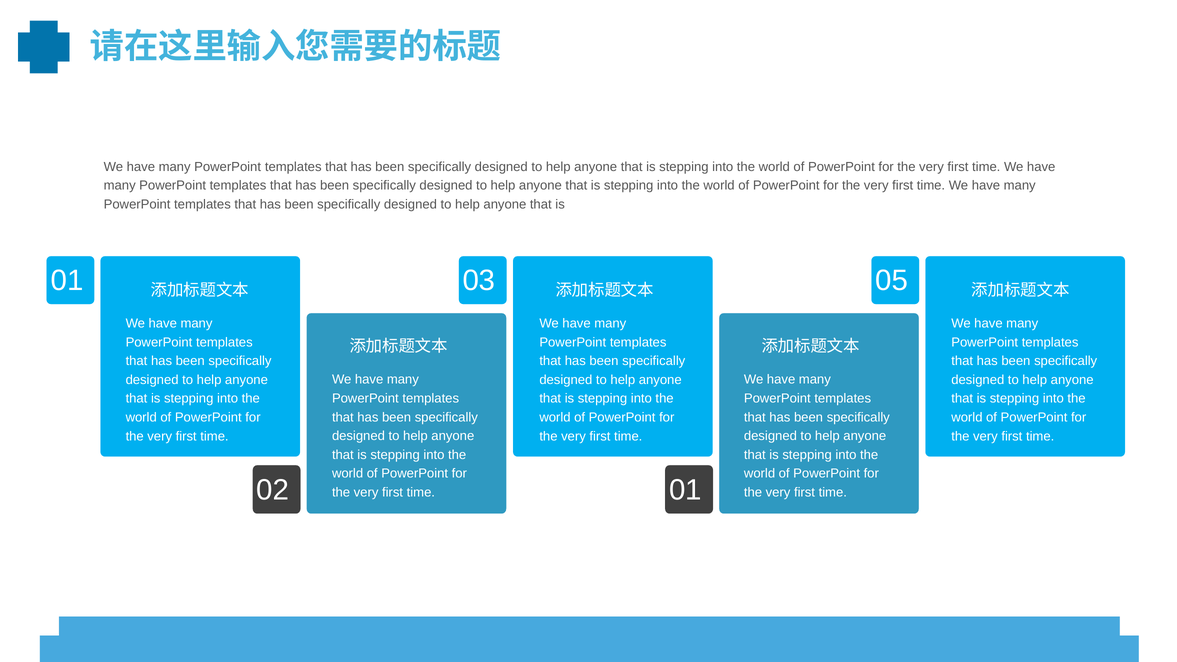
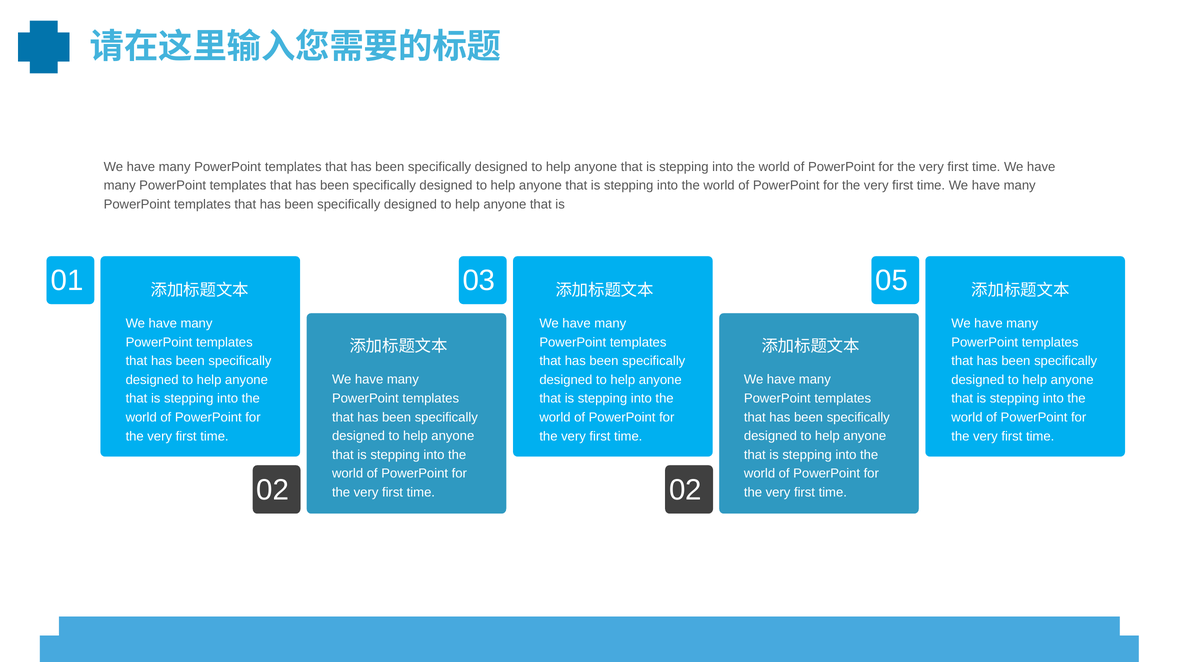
02 01: 01 -> 02
